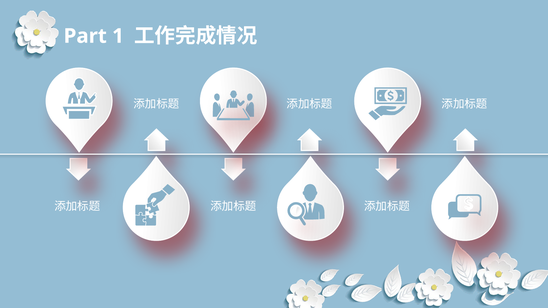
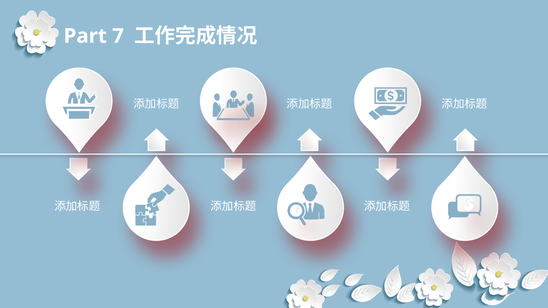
1: 1 -> 7
